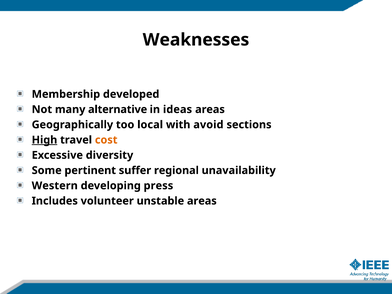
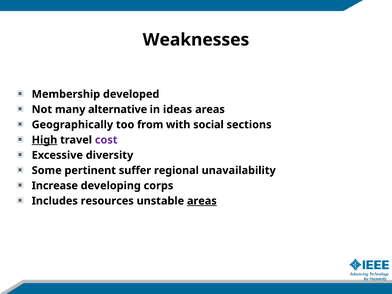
local: local -> from
avoid: avoid -> social
cost colour: orange -> purple
Western: Western -> Increase
press: press -> corps
volunteer: volunteer -> resources
areas at (202, 201) underline: none -> present
